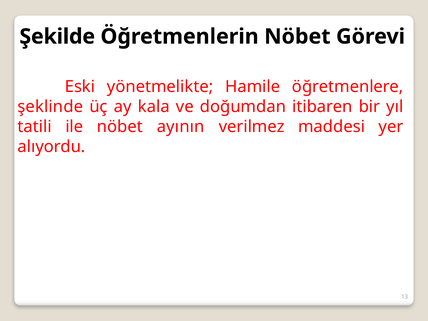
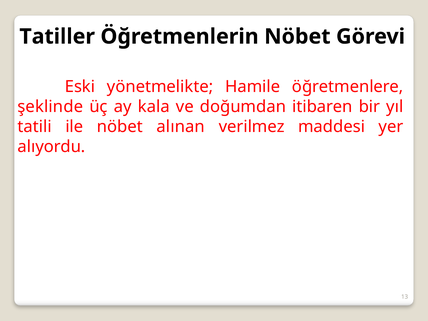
Şekilde: Şekilde -> Tatiller
ayının: ayının -> alınan
